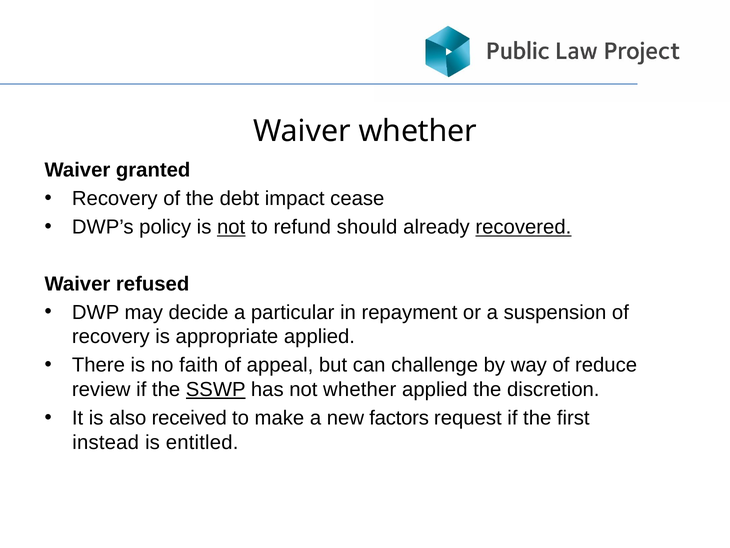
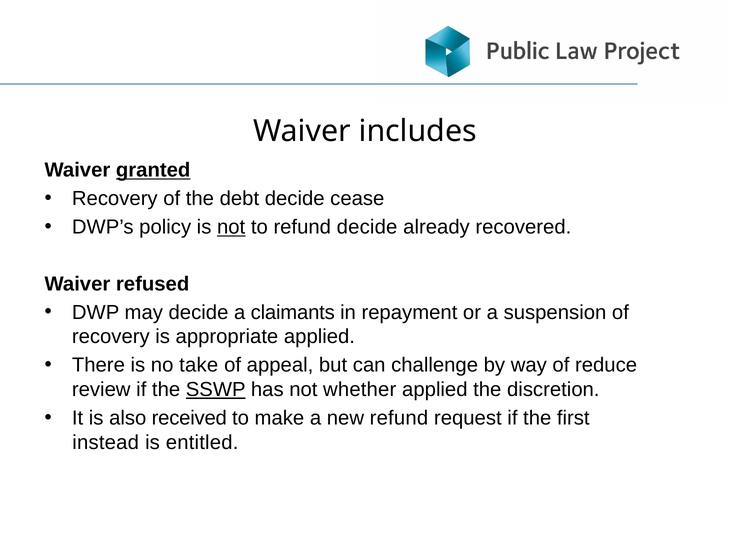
Waiver whether: whether -> includes
granted underline: none -> present
debt impact: impact -> decide
refund should: should -> decide
recovered underline: present -> none
particular: particular -> claimants
faith: faith -> take
new factors: factors -> refund
